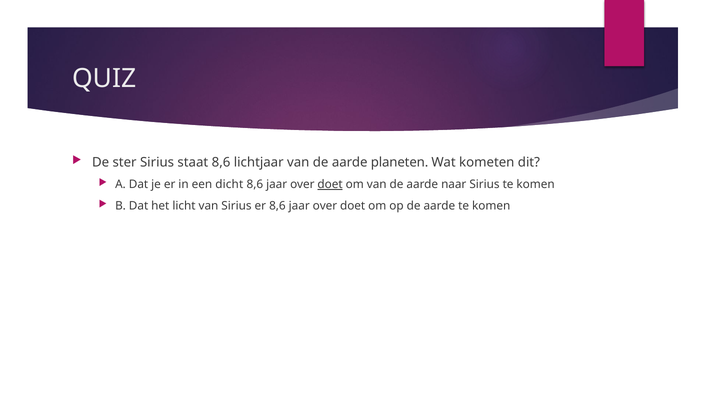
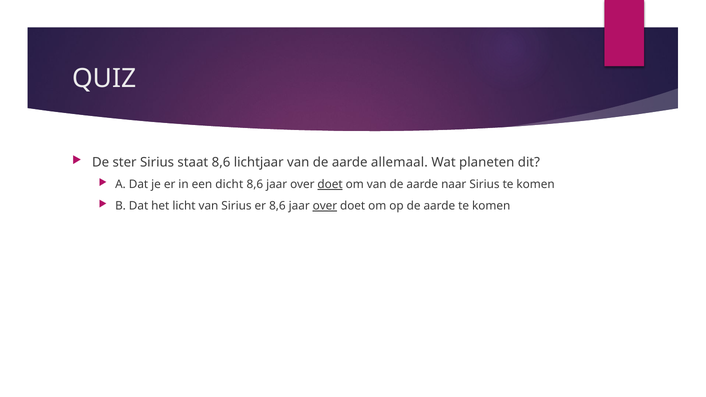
planeten: planeten -> allemaal
kometen: kometen -> planeten
over at (325, 206) underline: none -> present
